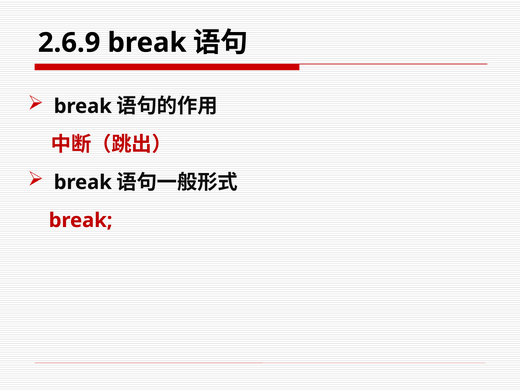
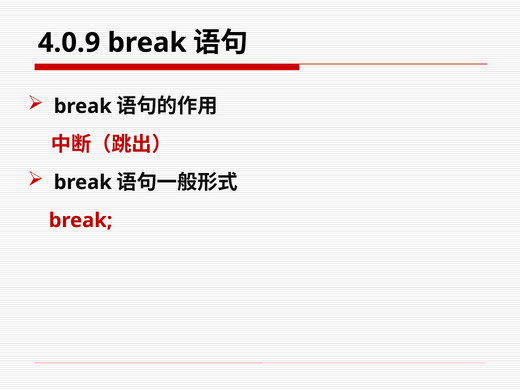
2.6.9: 2.6.9 -> 4.0.9
